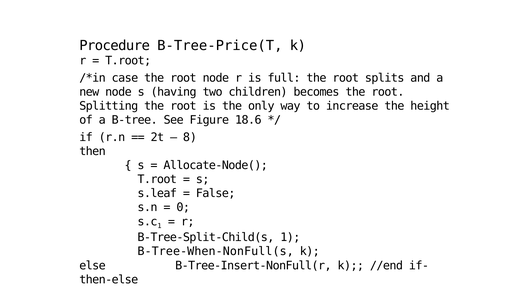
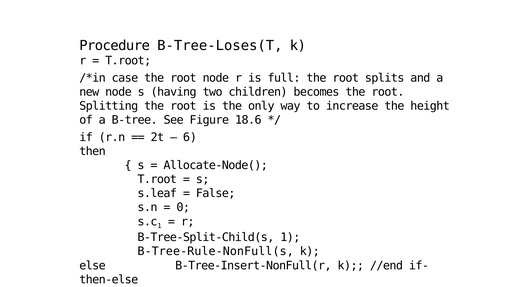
B-Tree-Price(T: B-Tree-Price(T -> B-Tree-Loses(T
8: 8 -> 6
B-Tree-When-NonFull(s: B-Tree-When-NonFull(s -> B-Tree-Rule-NonFull(s
